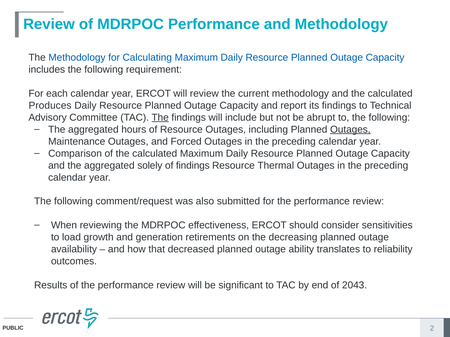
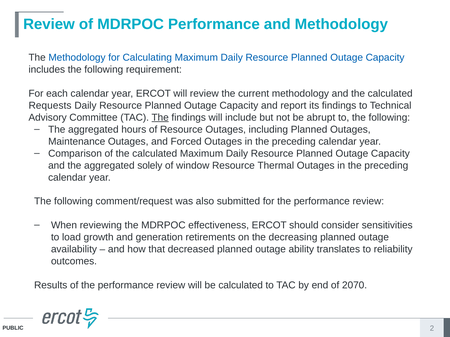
Produces: Produces -> Requests
Outages at (350, 130) underline: present -> none
of findings: findings -> window
be significant: significant -> calculated
2043: 2043 -> 2070
